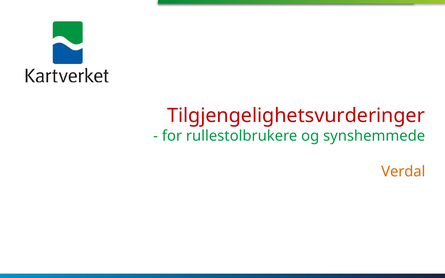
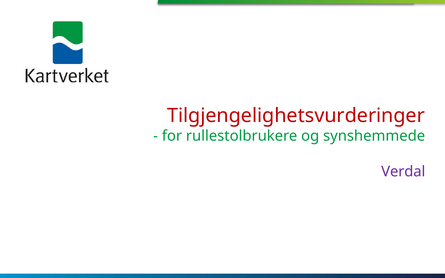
Verdal colour: orange -> purple
